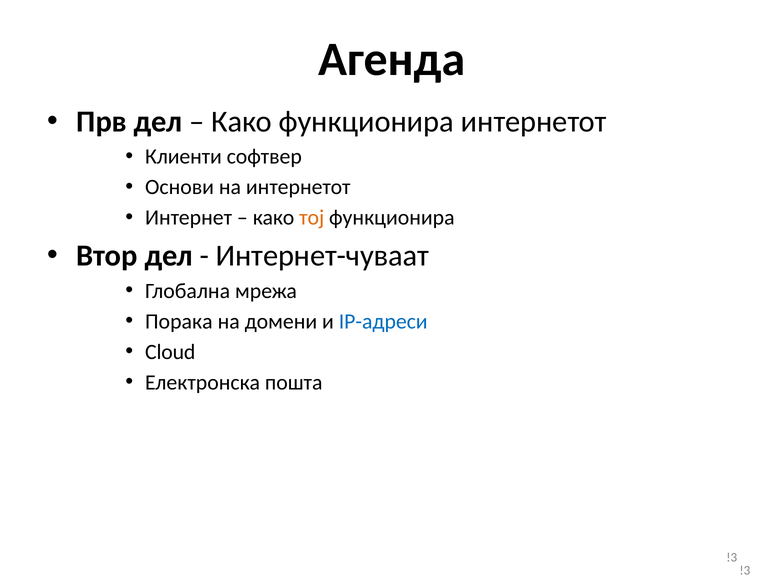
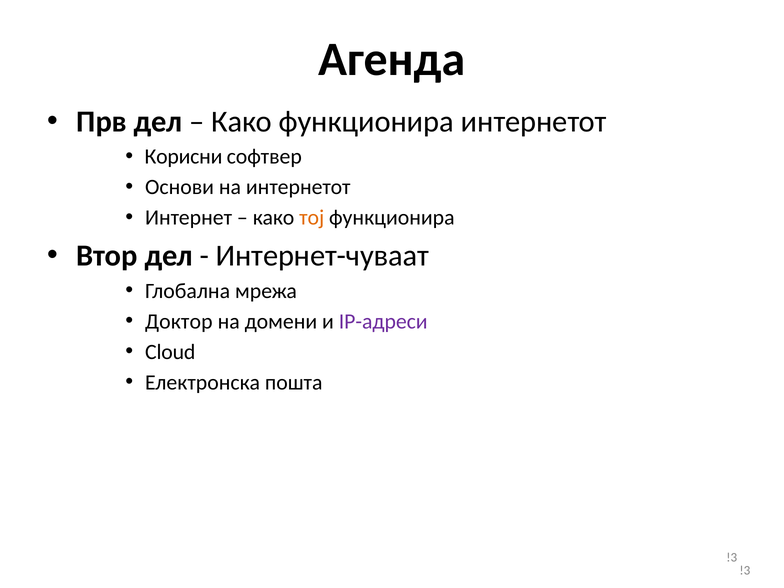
Клиенти: Клиенти -> Корисни
Порака: Порака -> Доктор
IP-адреси colour: blue -> purple
